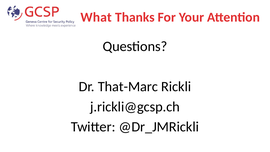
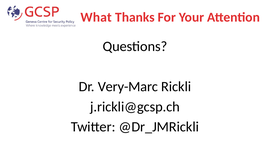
That-Marc: That-Marc -> Very-Marc
